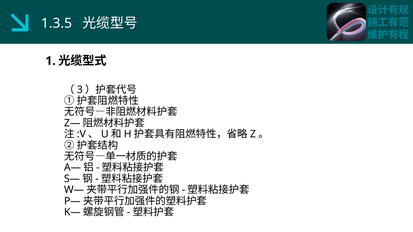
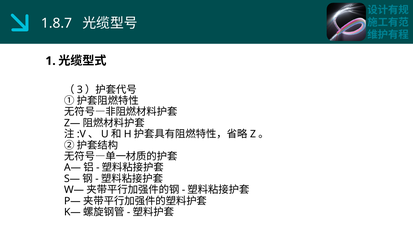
1.3.5: 1.3.5 -> 1.8.7
